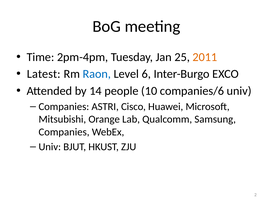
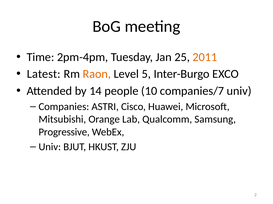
Raon colour: blue -> orange
6: 6 -> 5
companies/6: companies/6 -> companies/7
Companies at (64, 132): Companies -> Progressive
